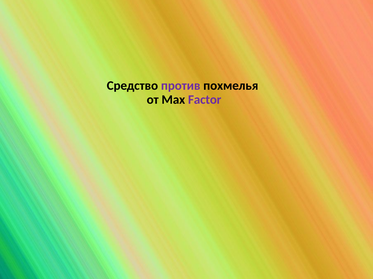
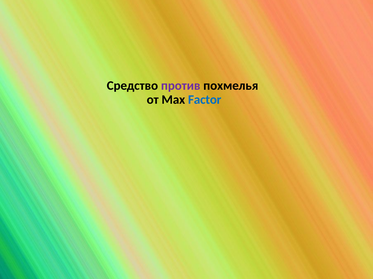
Factor colour: purple -> blue
